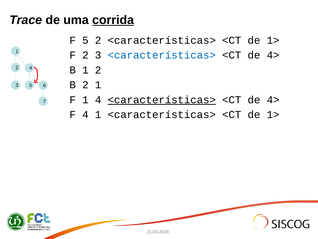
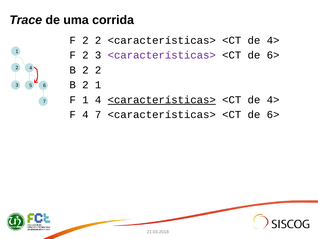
corrida underline: present -> none
5 at (85, 40): 5 -> 2
1> at (273, 40): 1> -> 4>
<características> at (162, 55) colour: blue -> purple
4> at (273, 55): 4> -> 6>
1 at (85, 70): 1 -> 2
4 1: 1 -> 7
1> at (273, 114): 1> -> 6>
